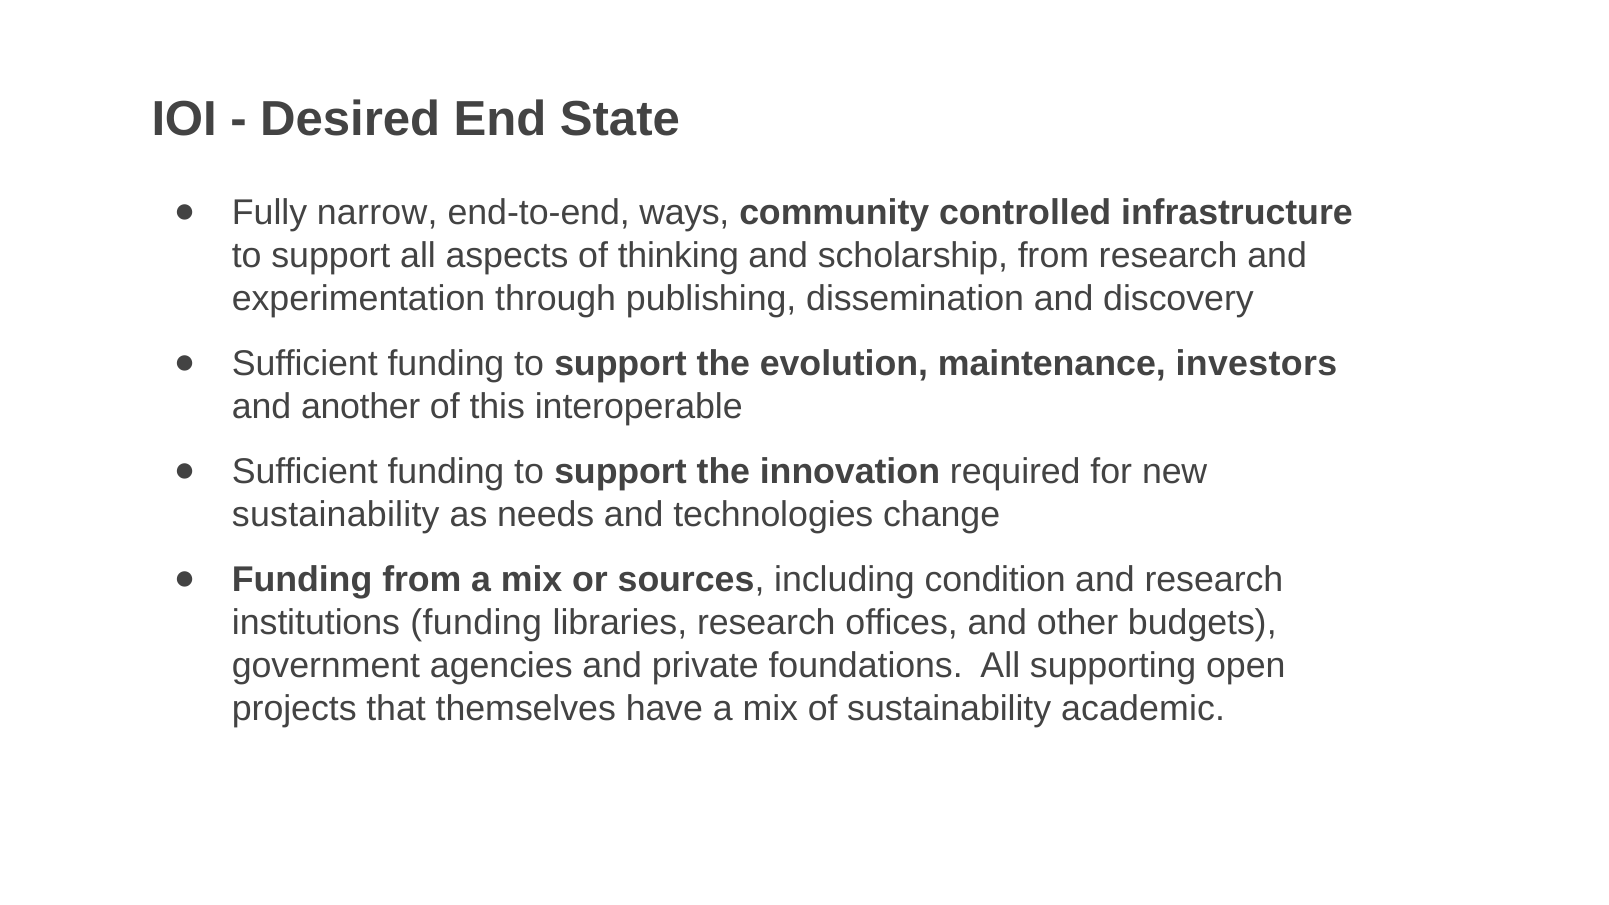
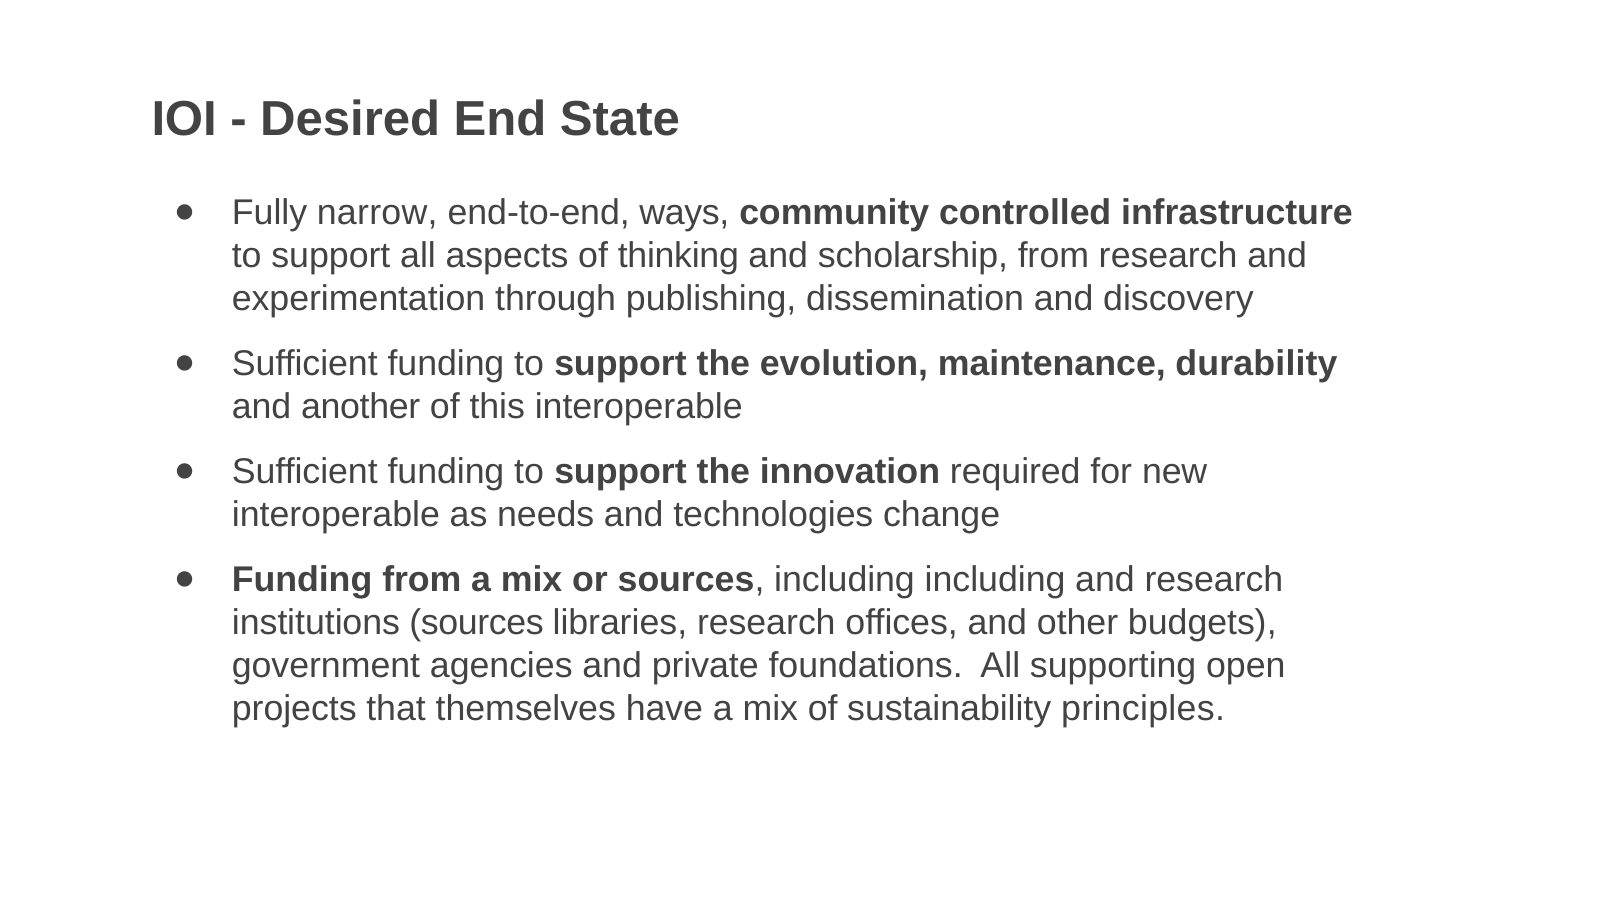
investors: investors -> durability
sustainability at (336, 515): sustainability -> interoperable
including condition: condition -> including
institutions funding: funding -> sources
academic: academic -> principles
